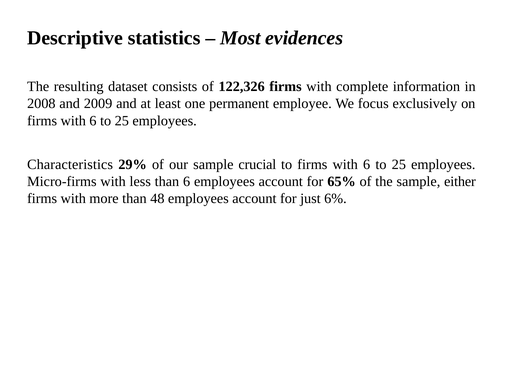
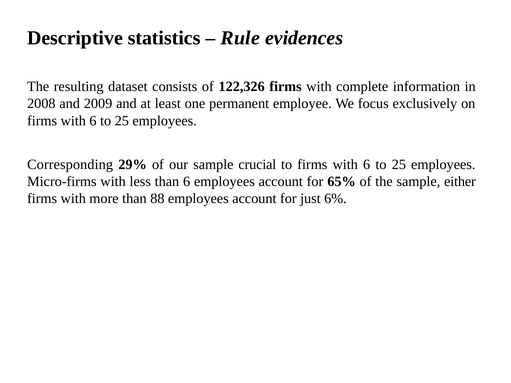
Most: Most -> Rule
Characteristics: Characteristics -> Corresponding
48: 48 -> 88
